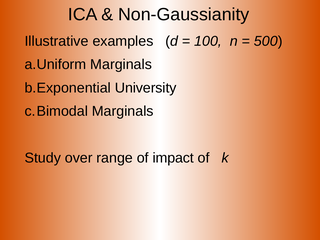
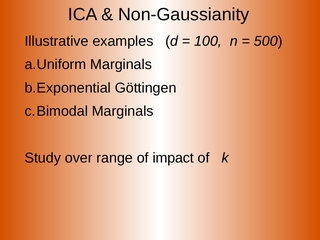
University: University -> Göttingen
